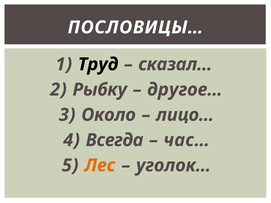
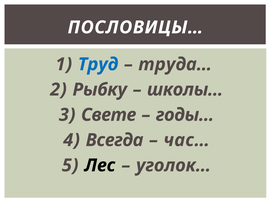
Труд colour: black -> blue
сказал…: сказал… -> труда…
другое…: другое… -> школы…
Около: Около -> Свете
лицо…: лицо… -> годы…
Лес colour: orange -> black
